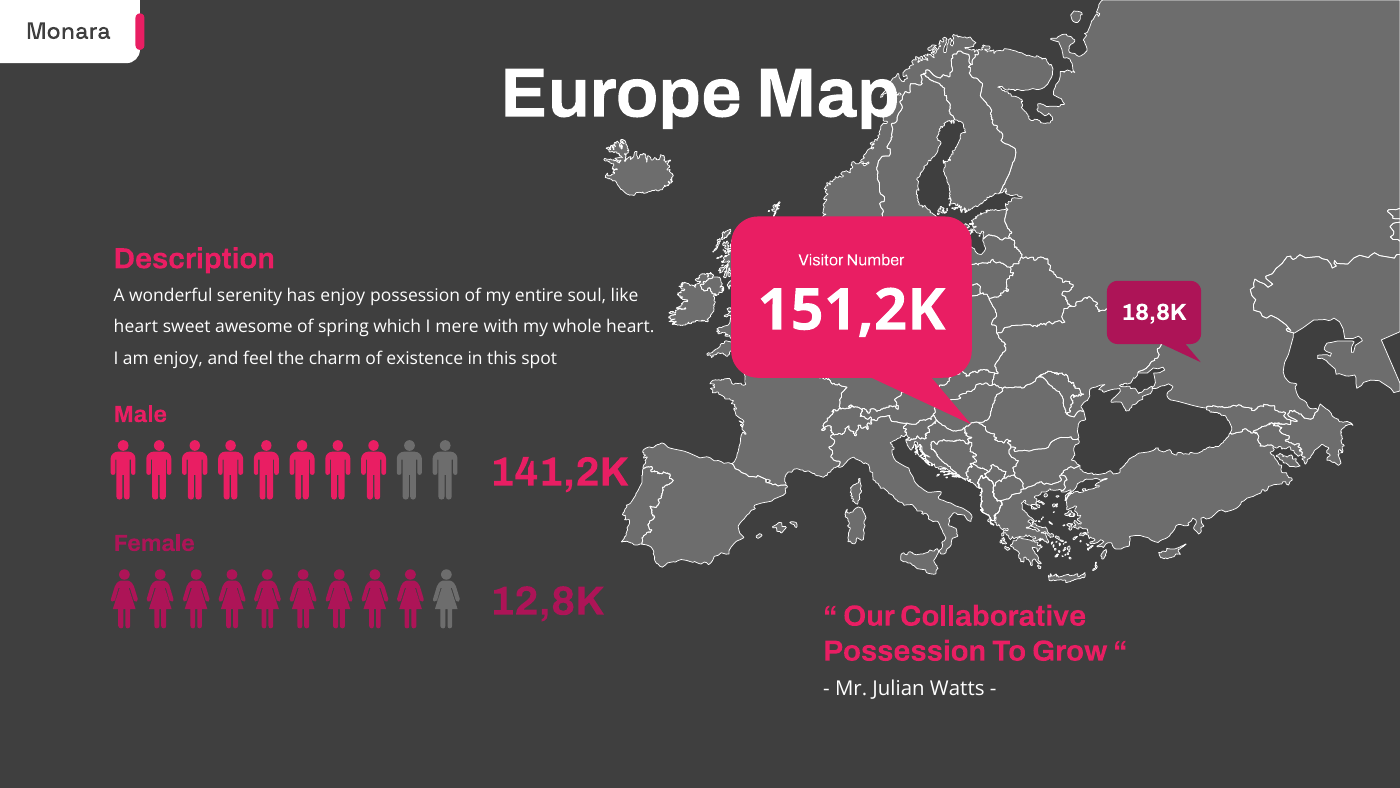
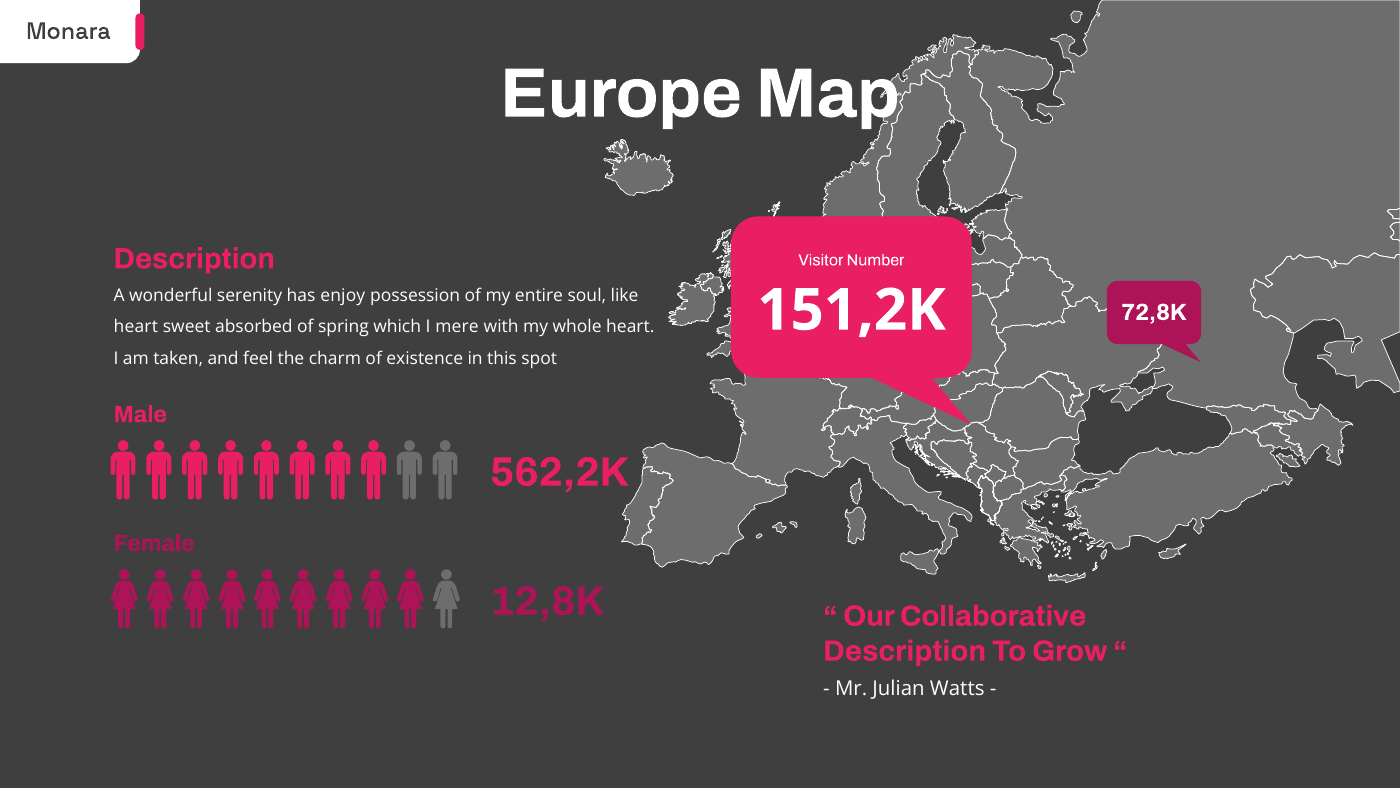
18,8K: 18,8K -> 72,8K
awesome: awesome -> absorbed
am enjoy: enjoy -> taken
141,2K: 141,2K -> 562,2K
Possession at (905, 651): Possession -> Description
